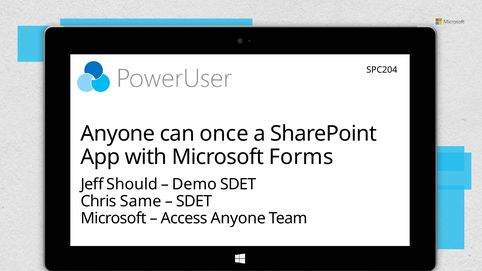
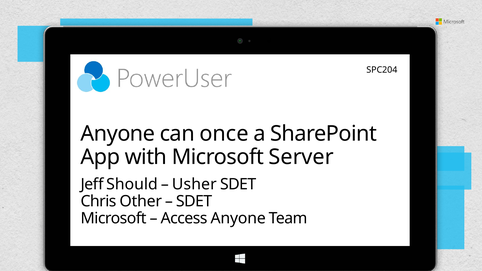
Forms: Forms -> Server
Demo: Demo -> Usher
Same: Same -> Other
